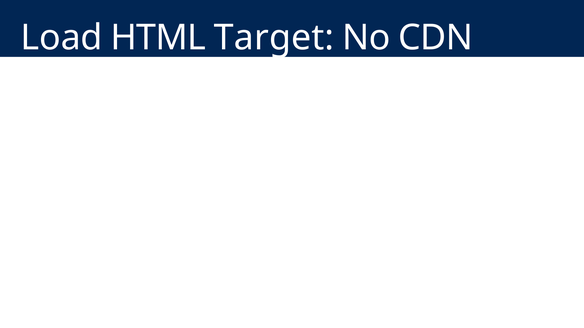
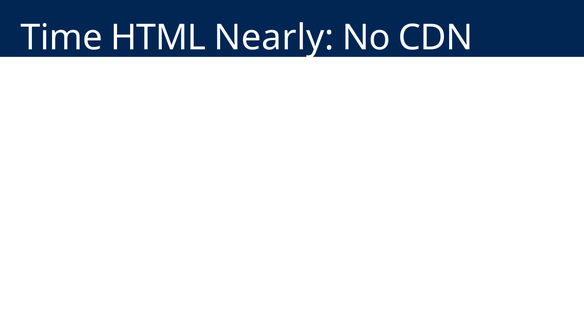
Load: Load -> Time
Target: Target -> Nearly
